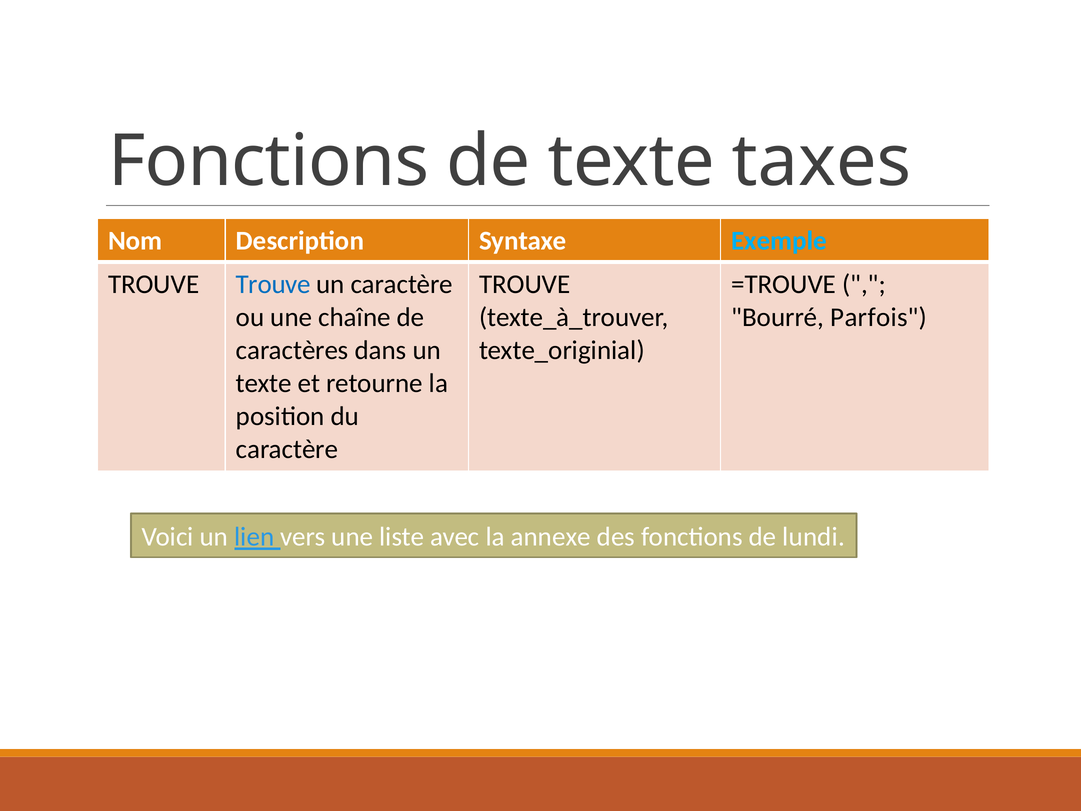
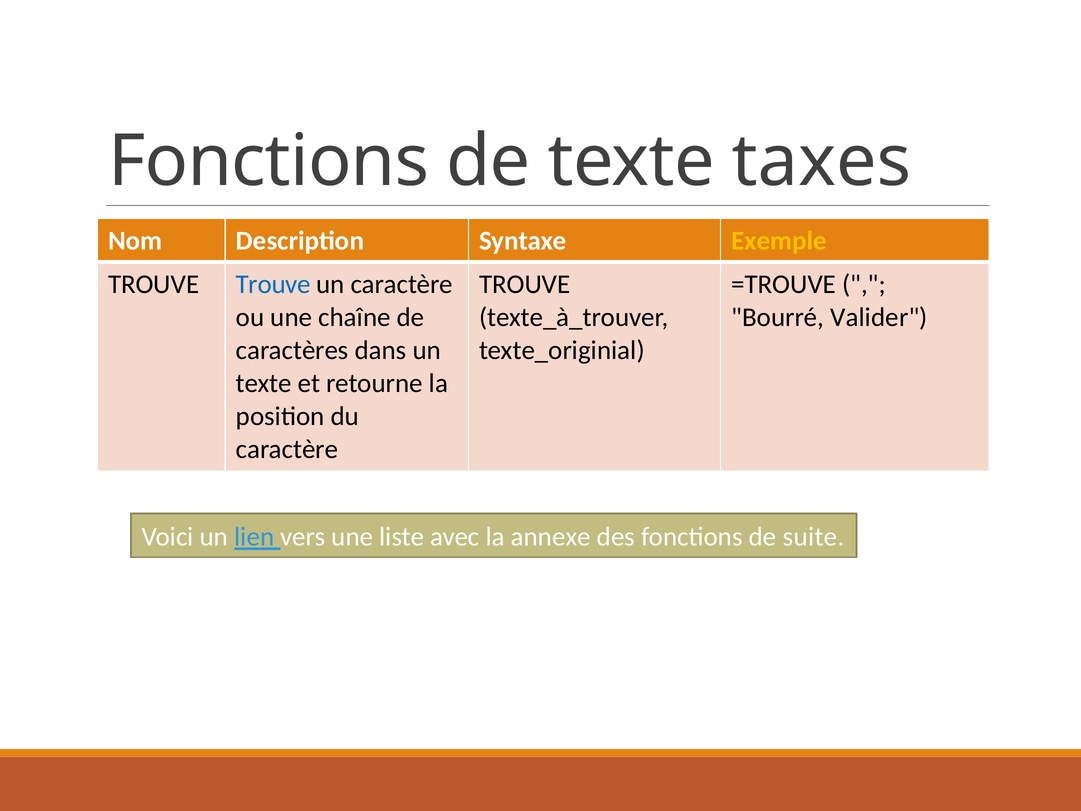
Exemple colour: light blue -> yellow
Parfois: Parfois -> Valider
lundi: lundi -> suite
